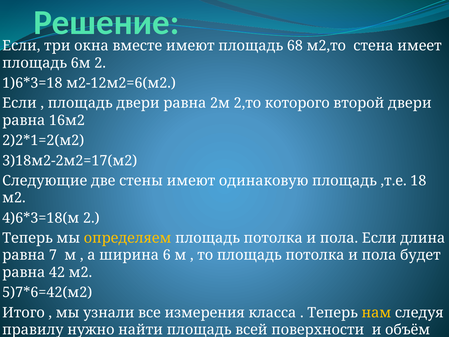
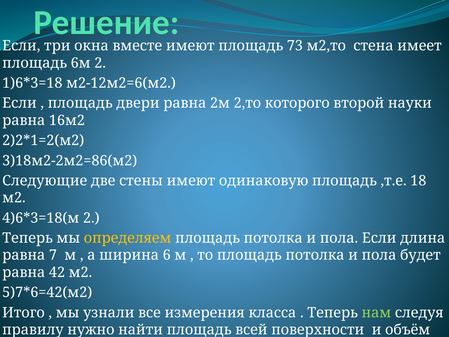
68: 68 -> 73
второй двери: двери -> науки
3)18м2-2м2=17(м2: 3)18м2-2м2=17(м2 -> 3)18м2-2м2=86(м2
нам colour: yellow -> light green
